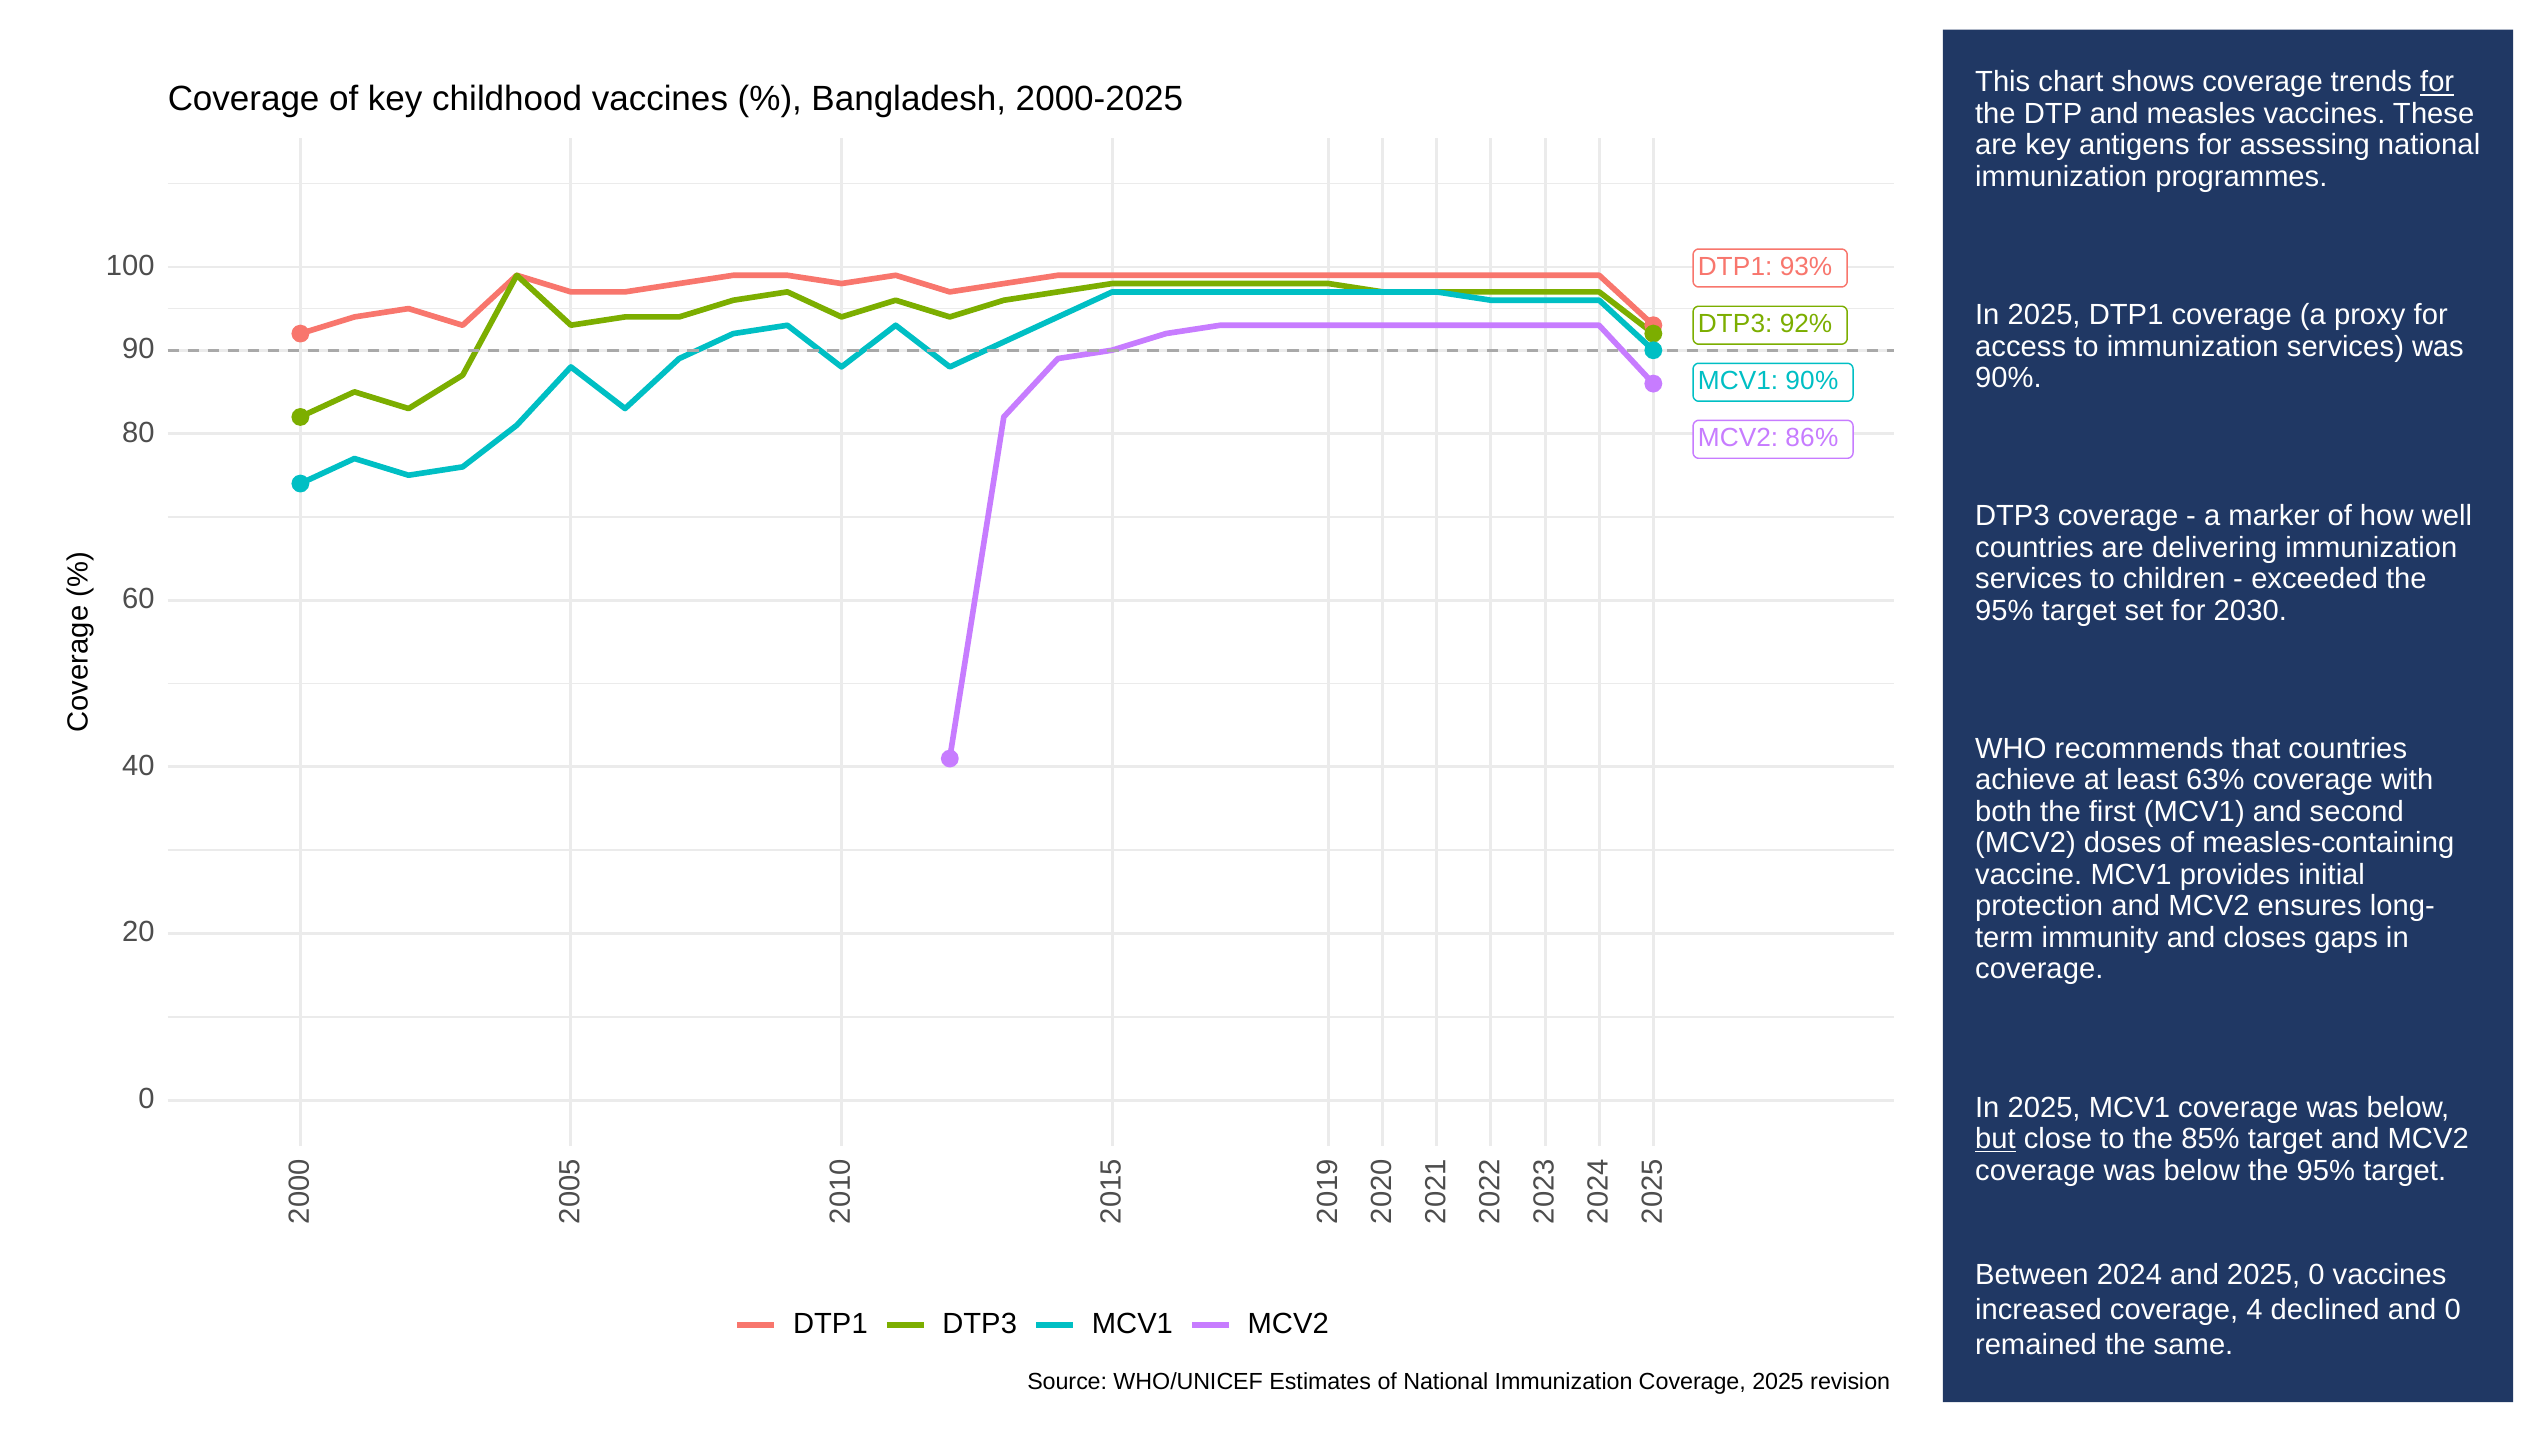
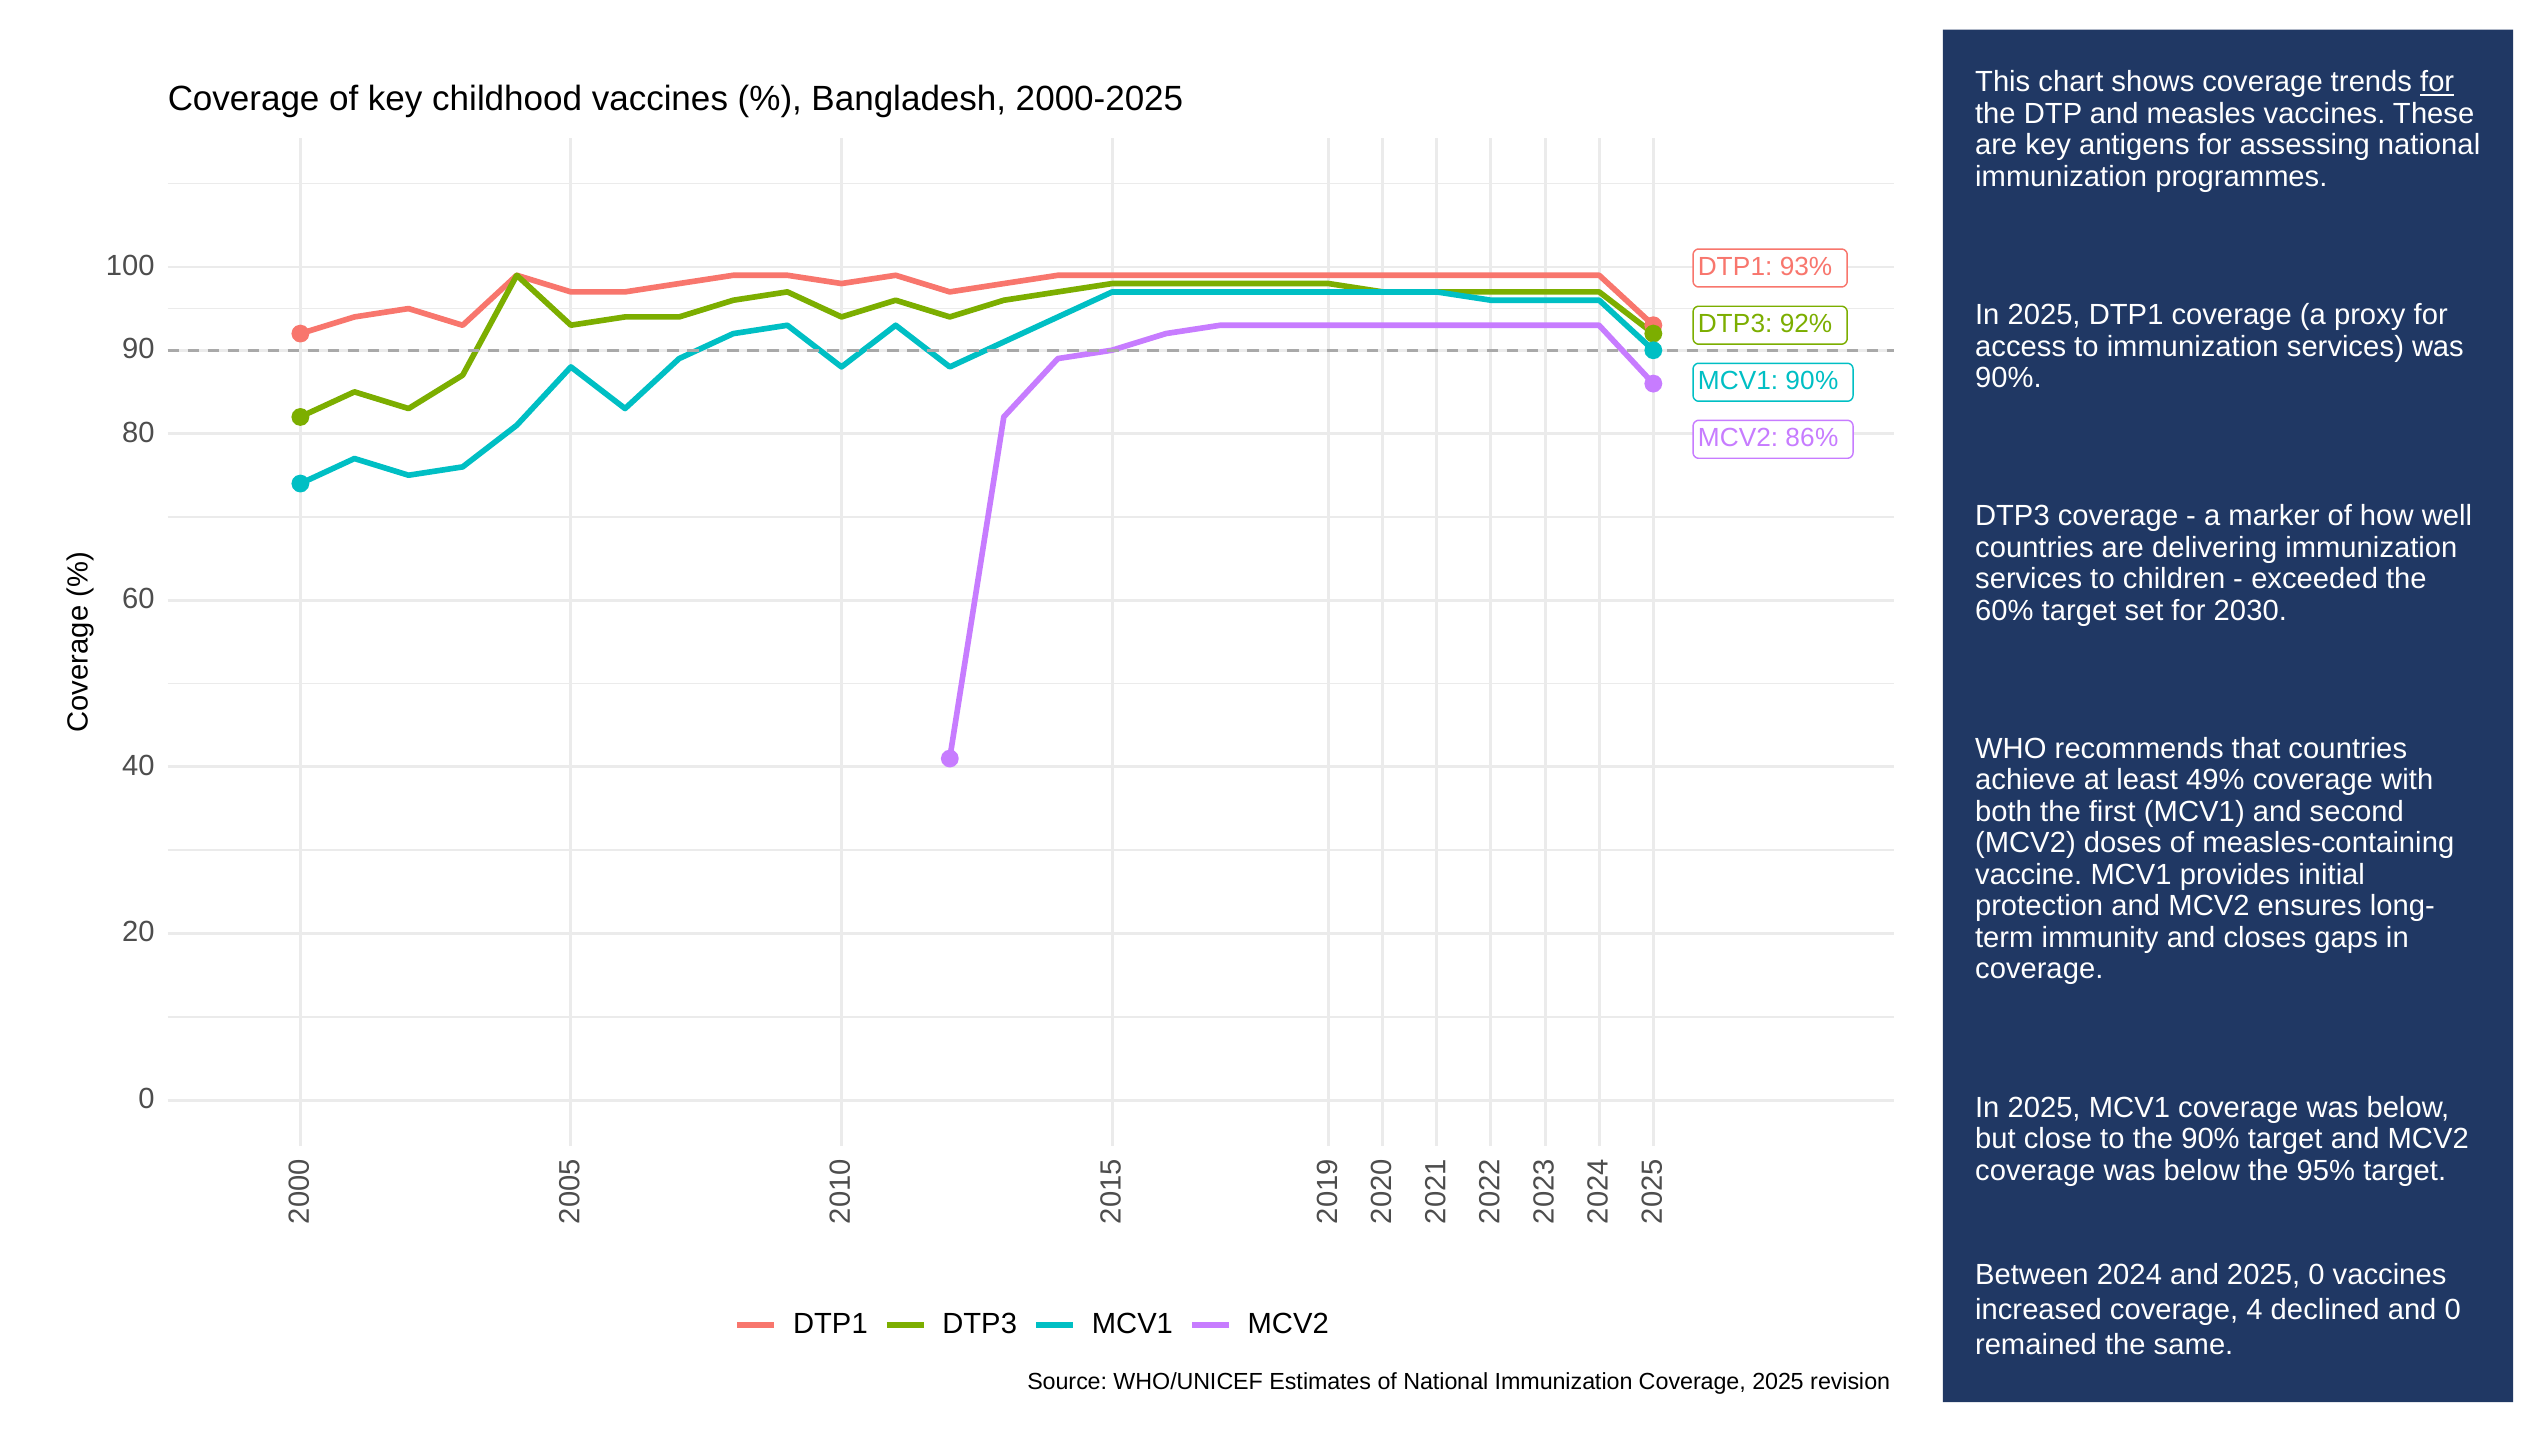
95% at (2004, 610): 95% -> 60%
63%: 63% -> 49%
but underline: present -> none
the 85%: 85% -> 90%
